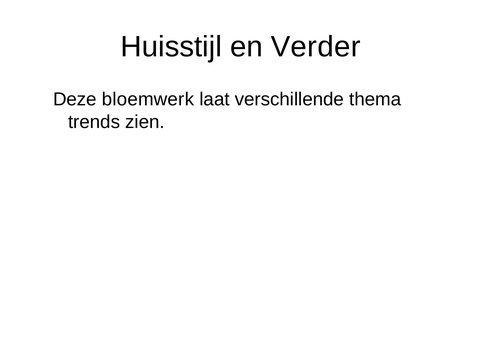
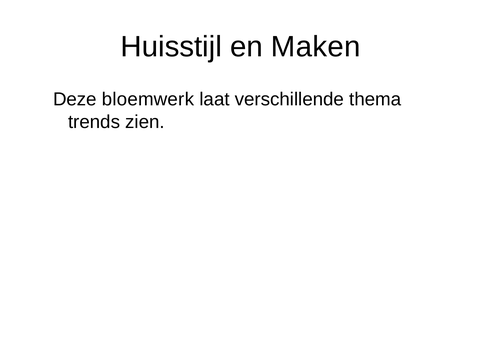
Verder: Verder -> Maken
